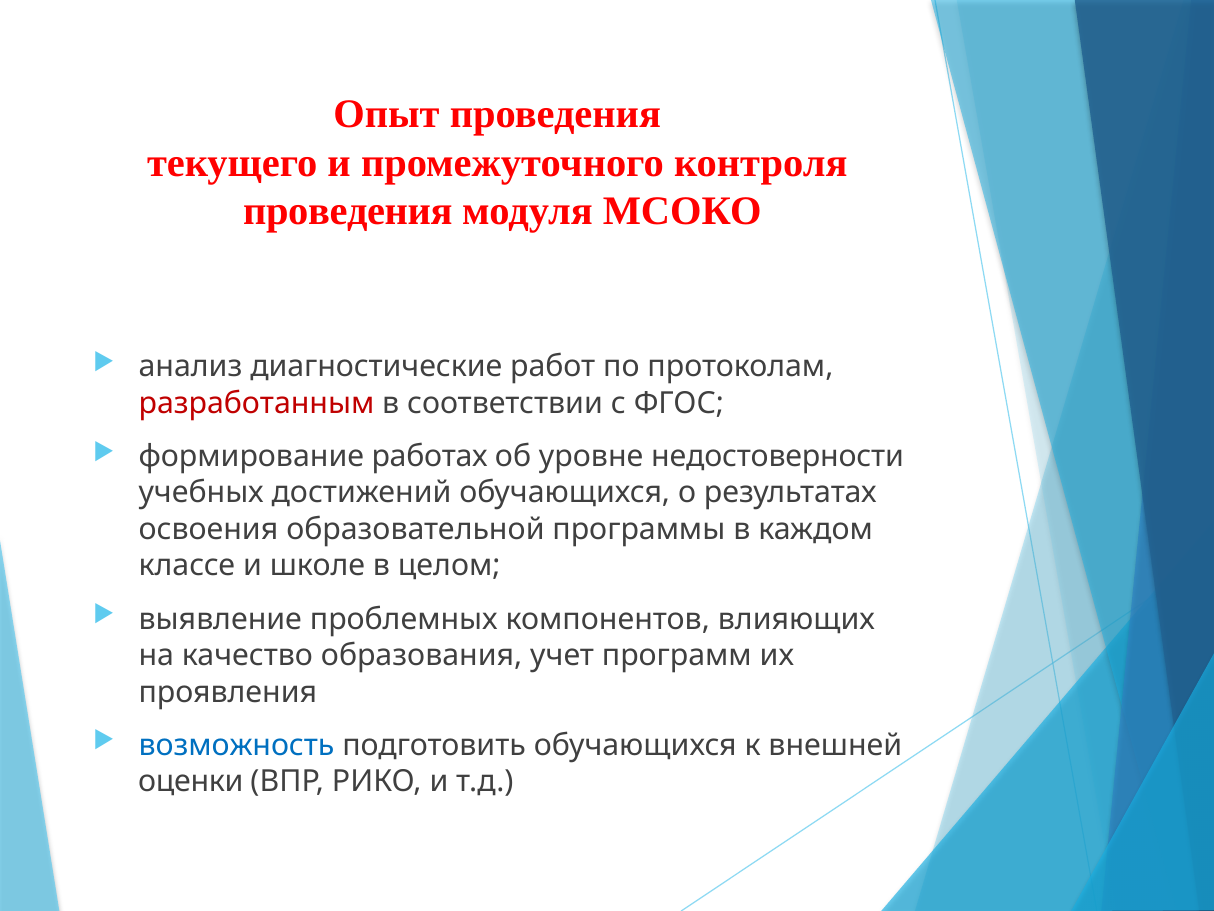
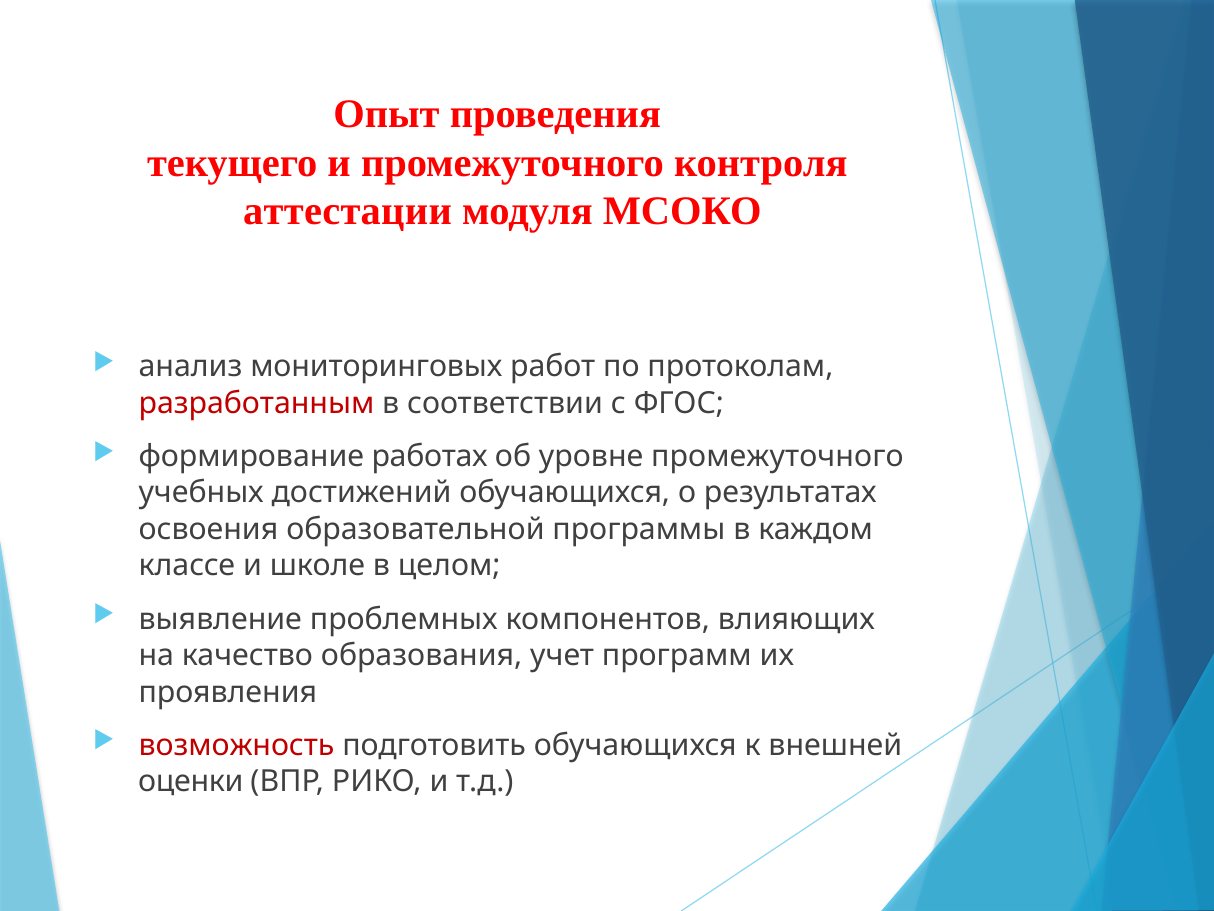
проведения at (348, 211): проведения -> аттестации
диагностические: диагностические -> мониторинговых
уровне недостоверности: недостоверности -> промежуточного
возможность colour: blue -> red
